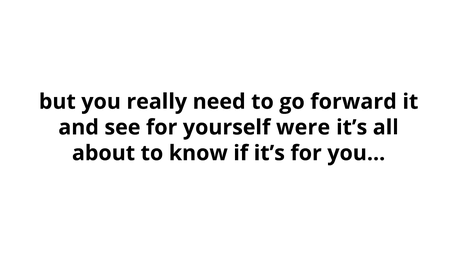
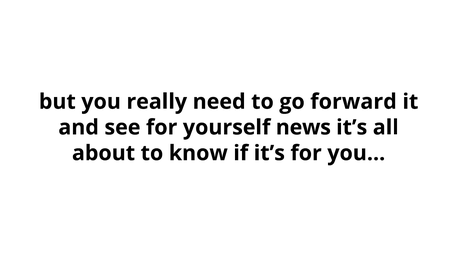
were: were -> news
